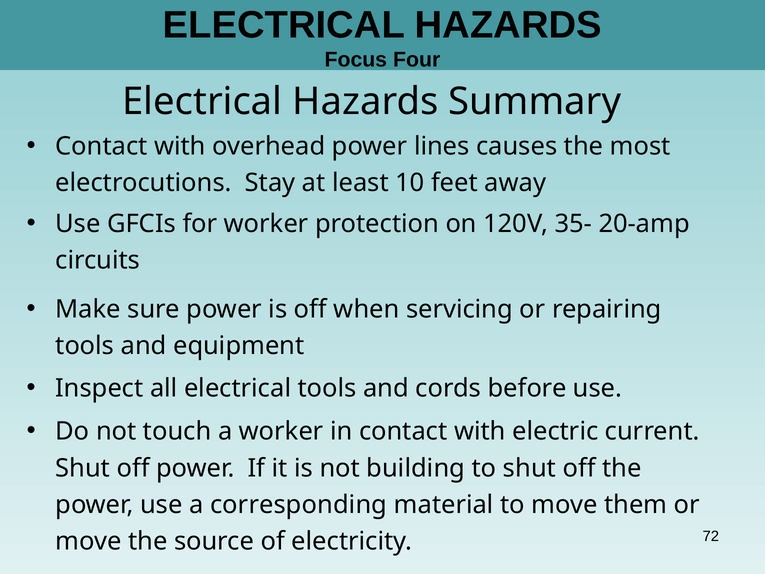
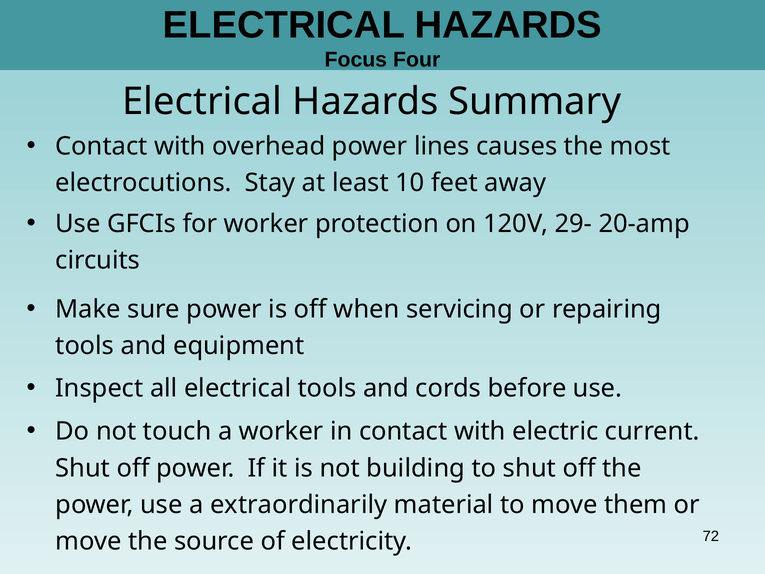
35-: 35- -> 29-
corresponding: corresponding -> extraordinarily
